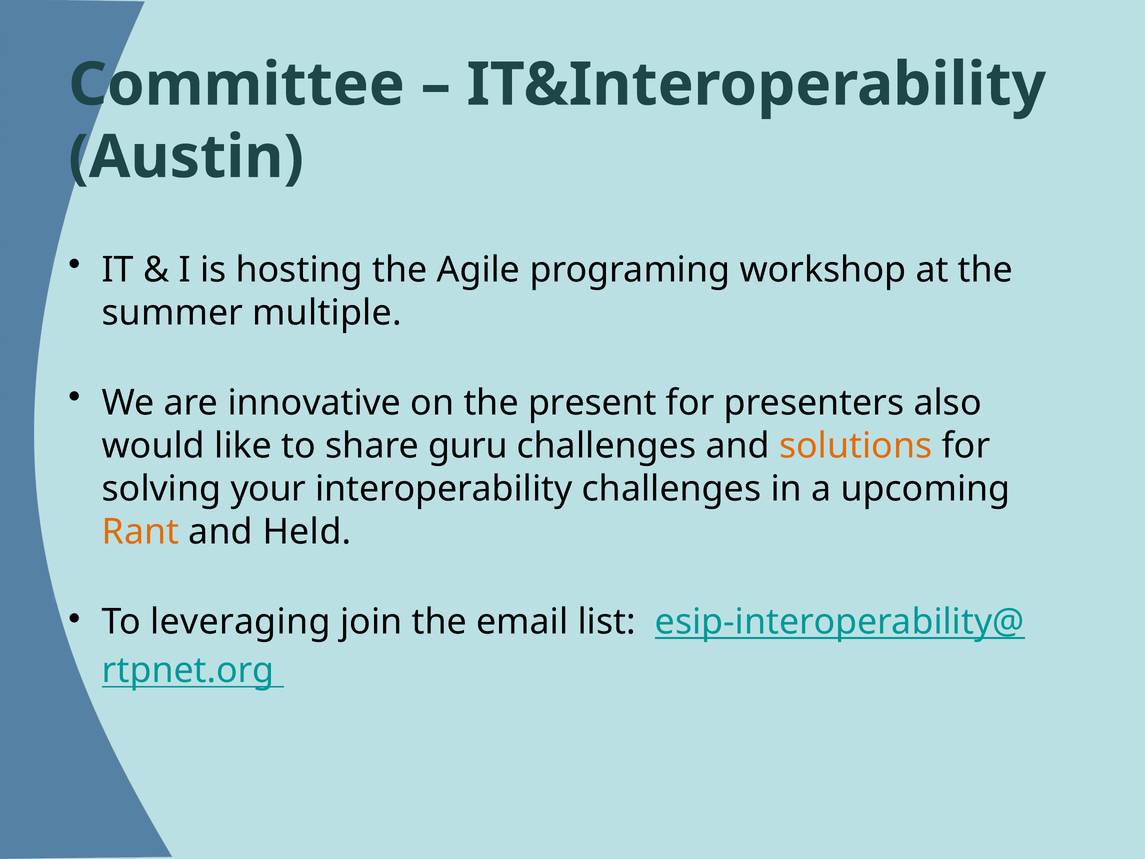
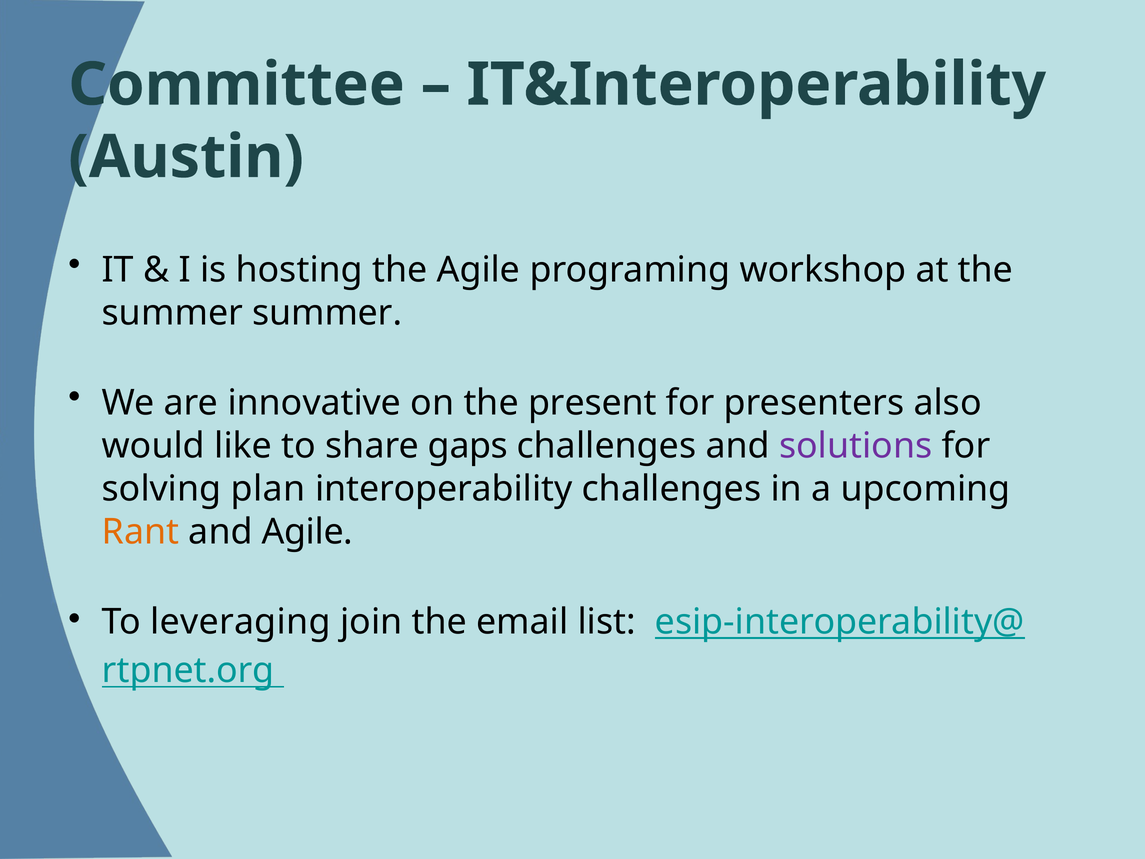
summer multiple: multiple -> summer
guru: guru -> gaps
solutions colour: orange -> purple
your: your -> plan
and Held: Held -> Agile
